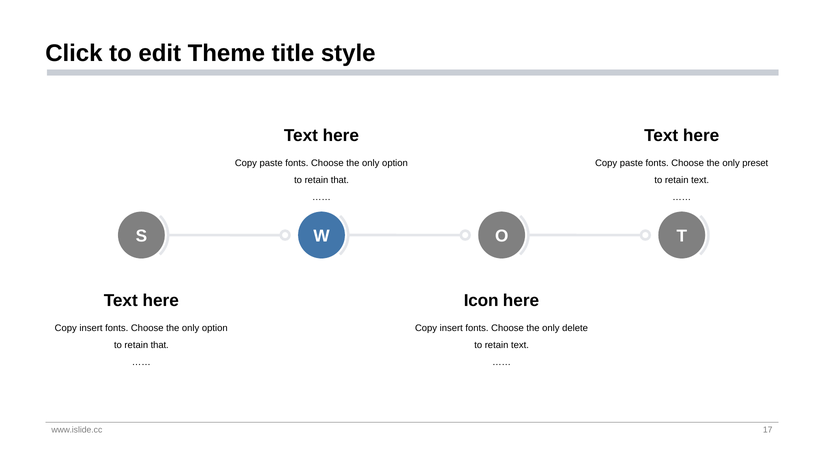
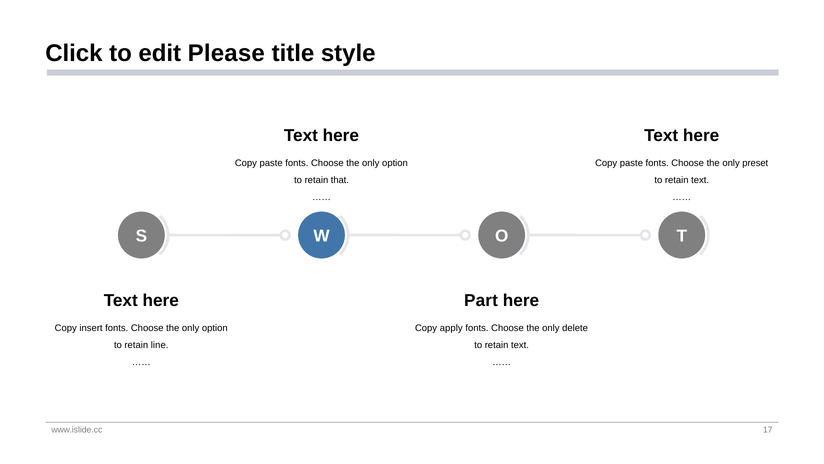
Theme: Theme -> Please
Icon: Icon -> Part
insert at (451, 328): insert -> apply
that at (160, 345): that -> line
